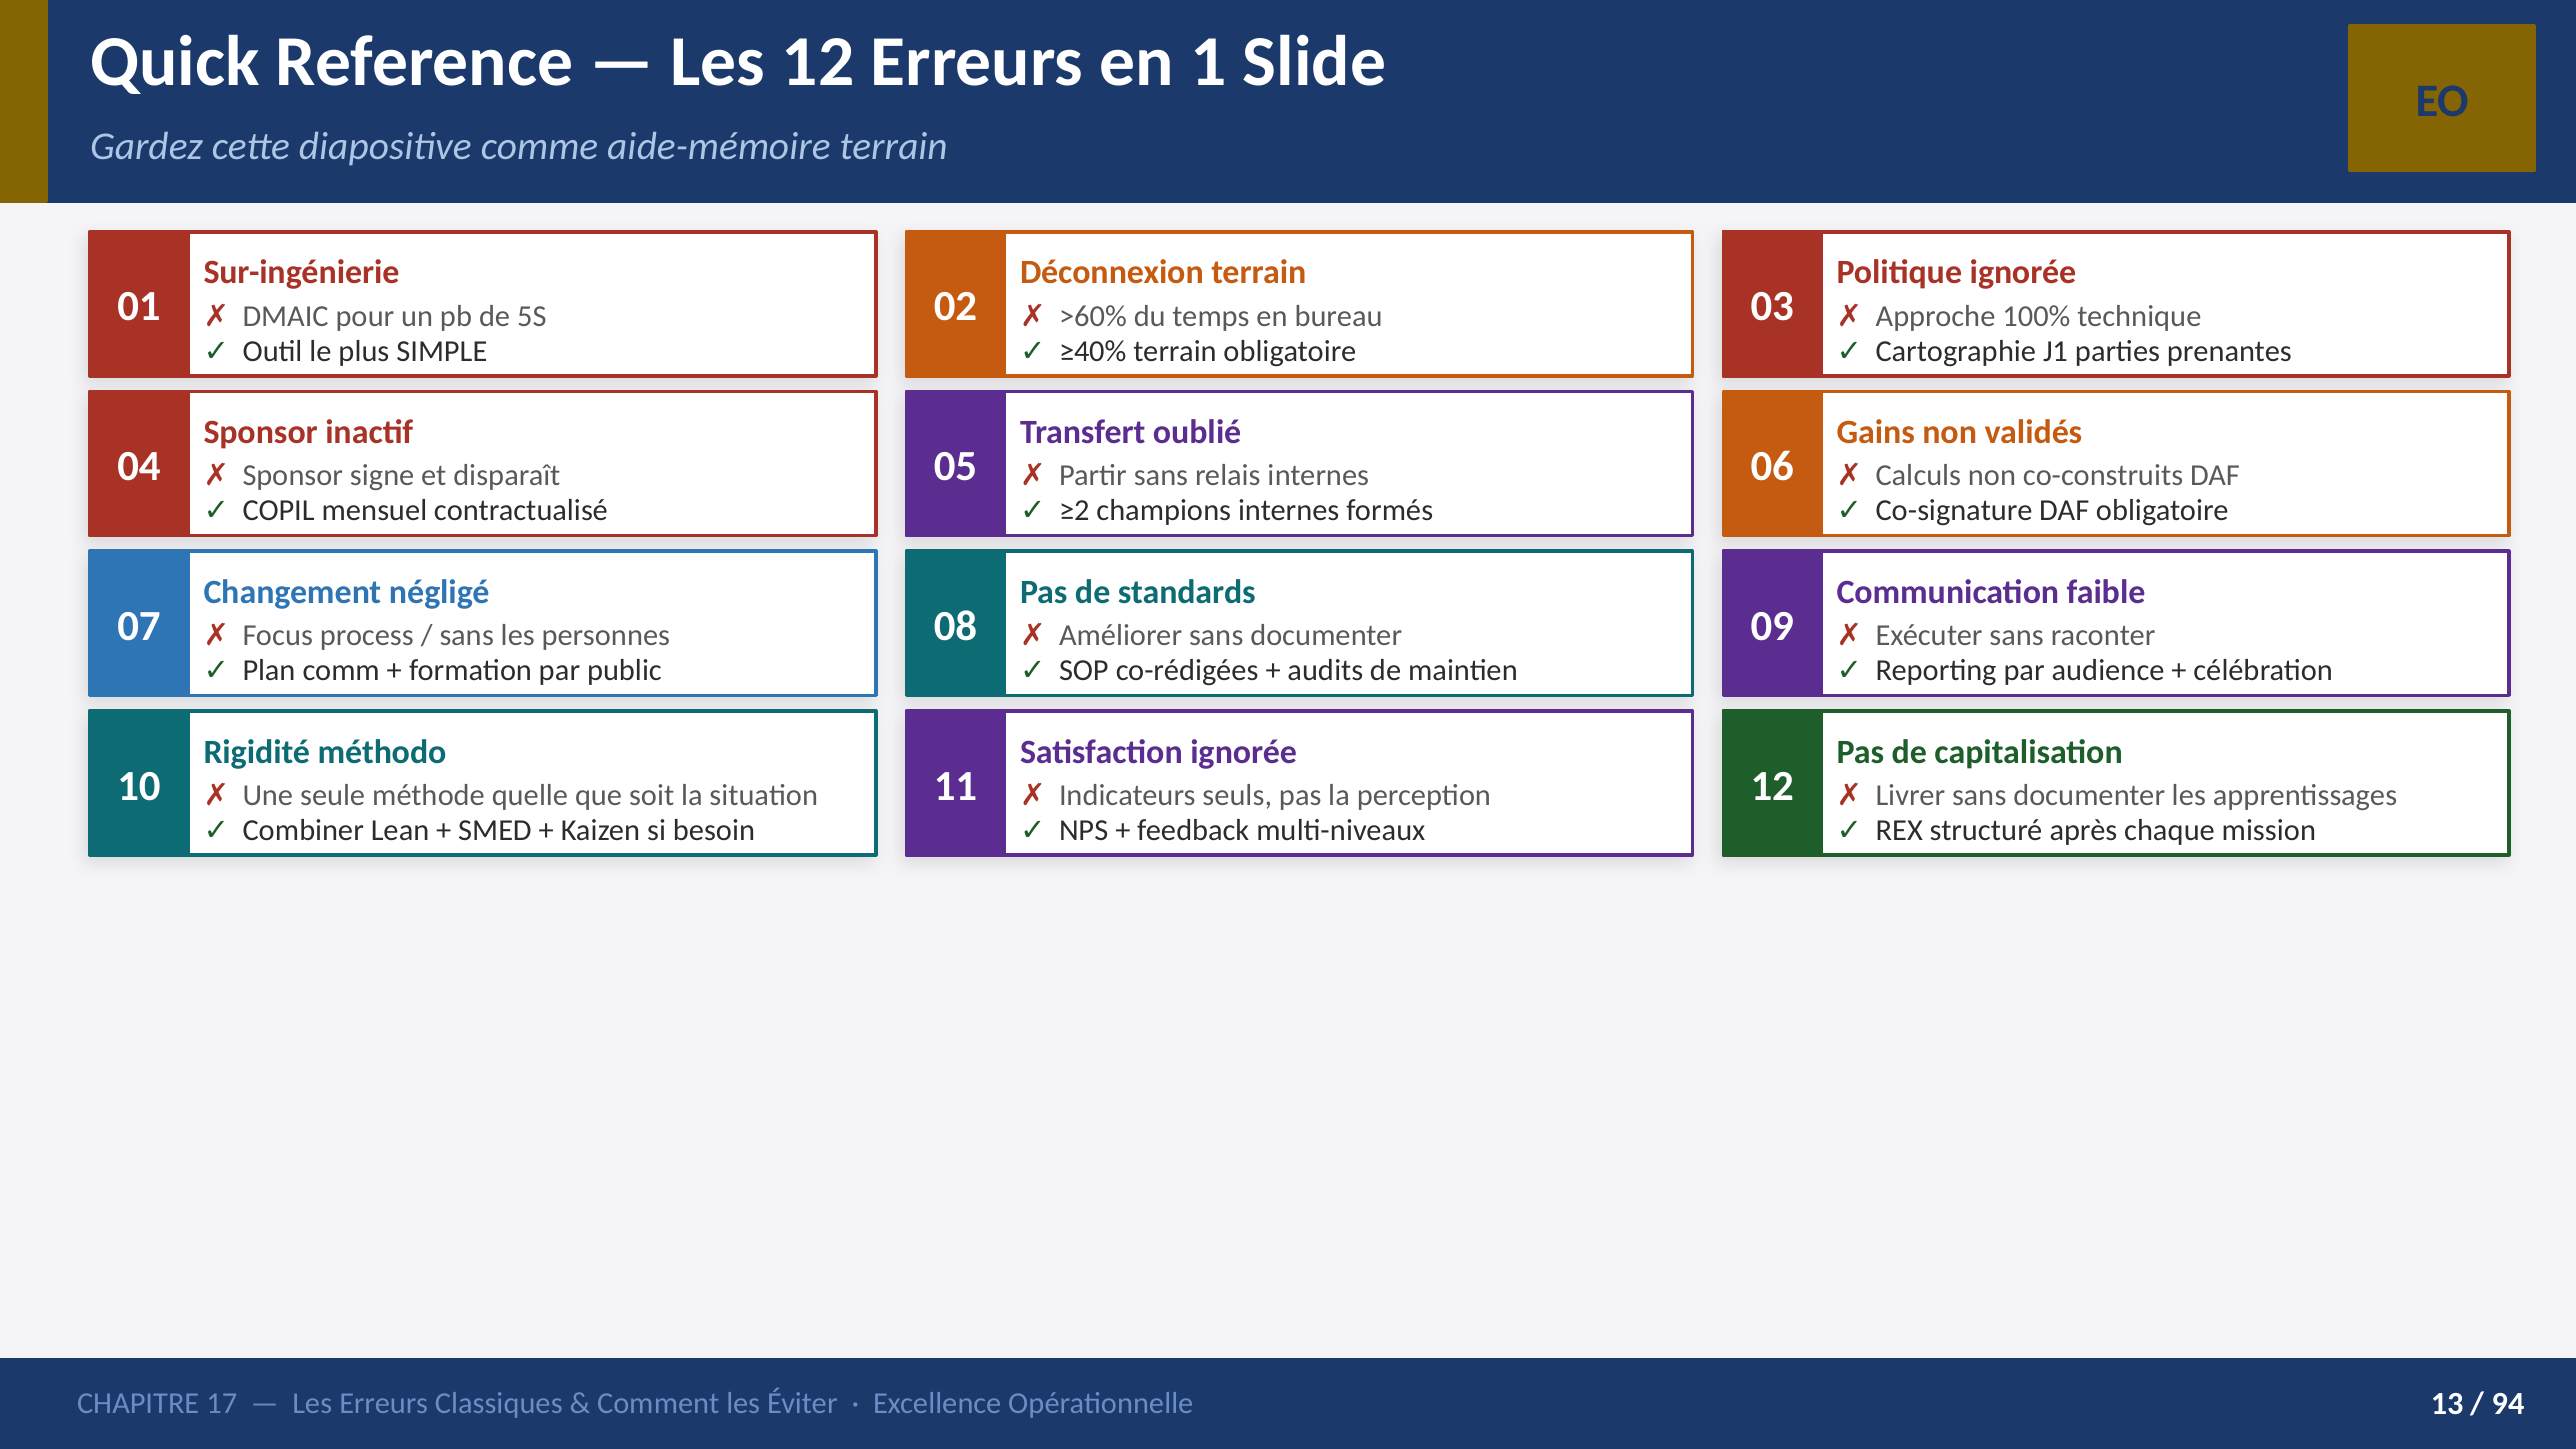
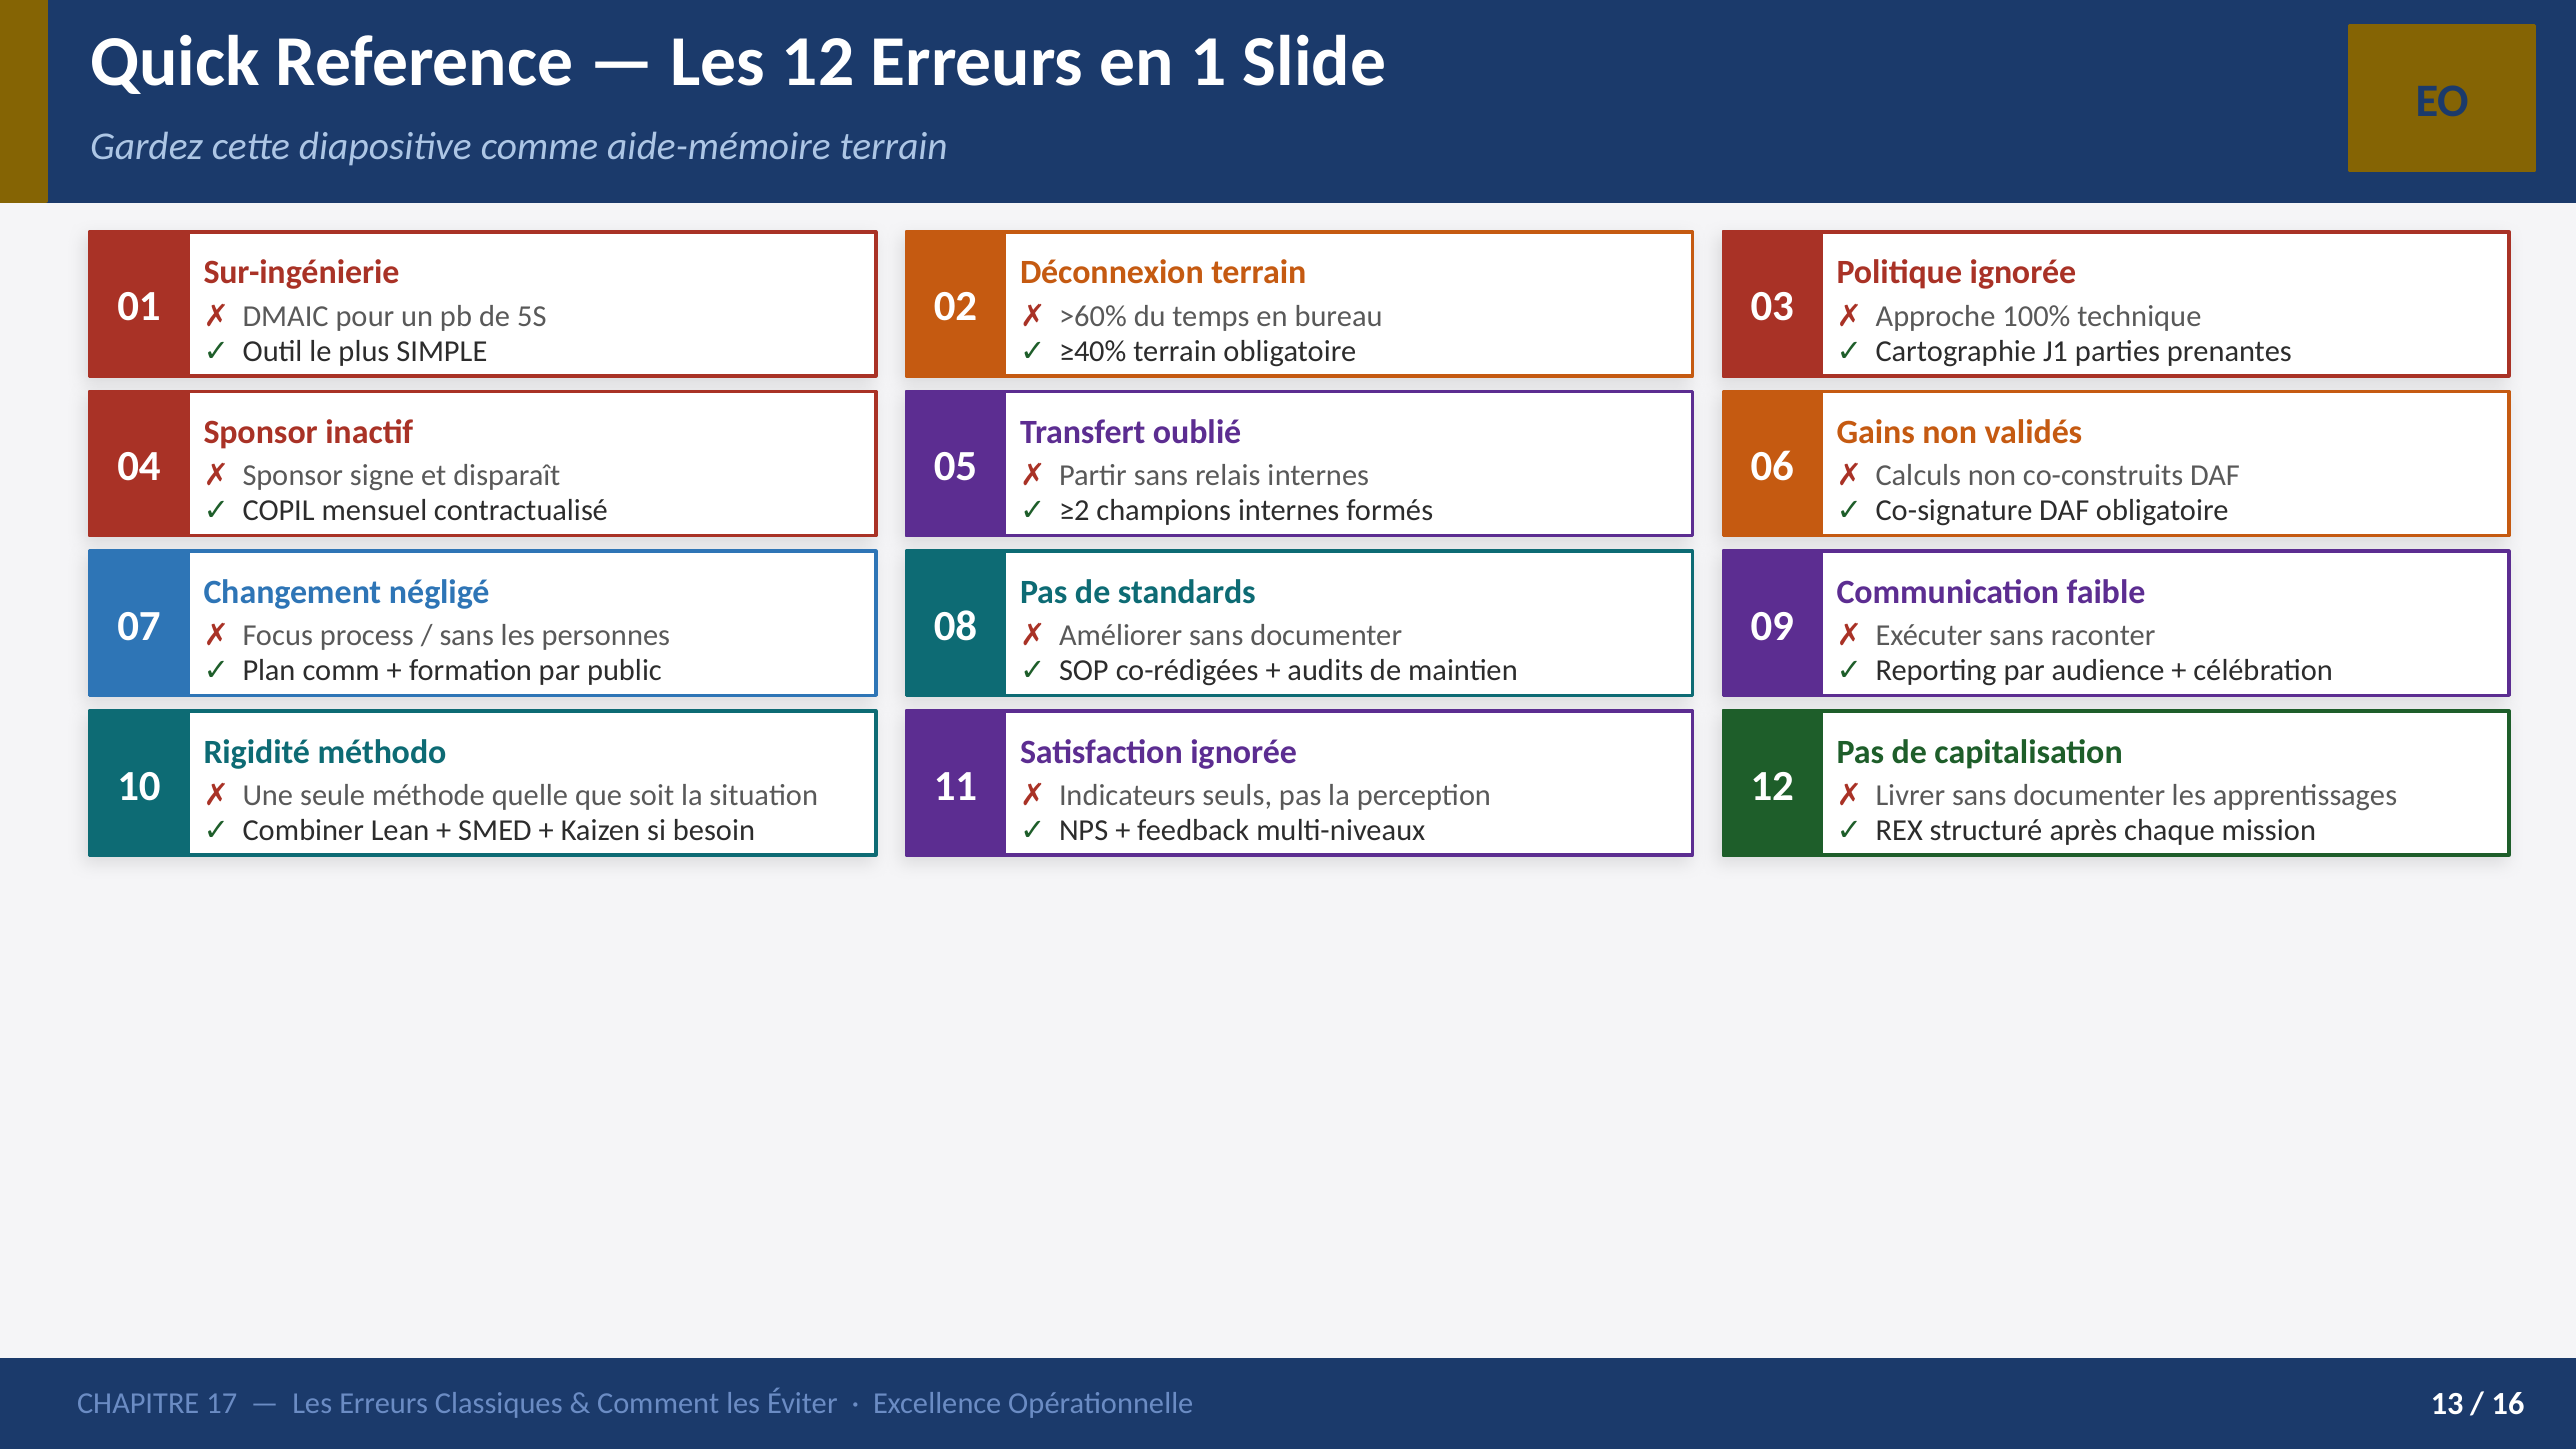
94: 94 -> 16
